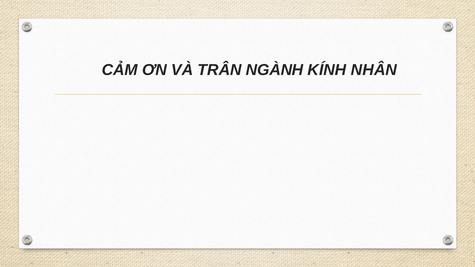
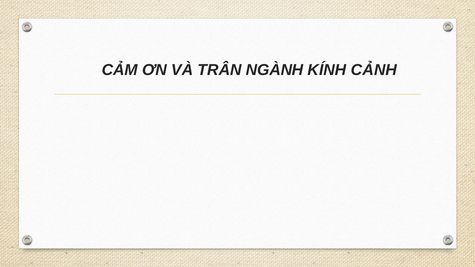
NHÂN: NHÂN -> CẢNH
